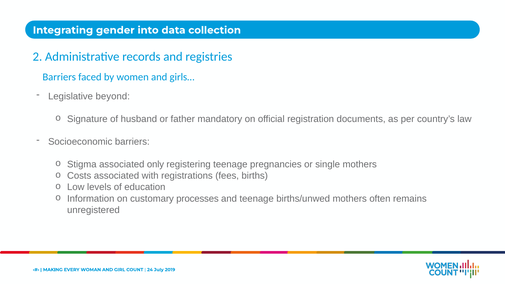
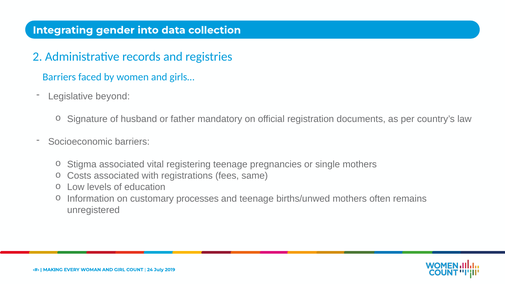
only: only -> vital
births: births -> same
